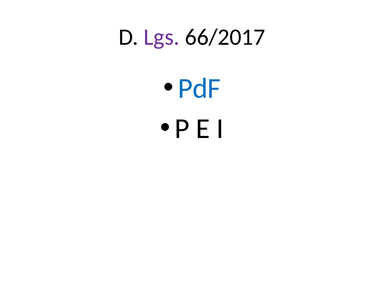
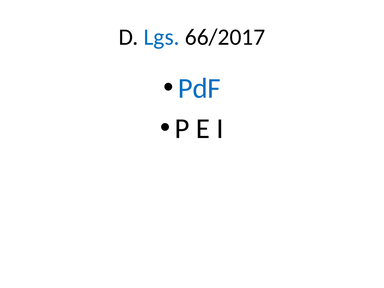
Lgs colour: purple -> blue
